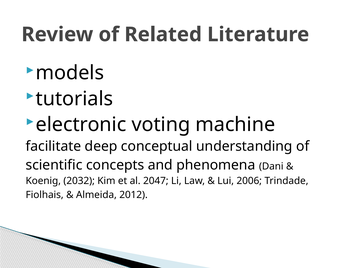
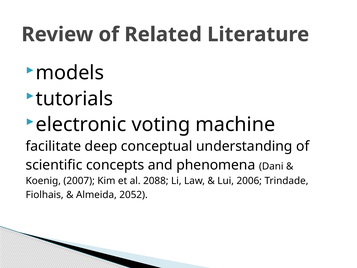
2032: 2032 -> 2007
2047: 2047 -> 2088
2012: 2012 -> 2052
